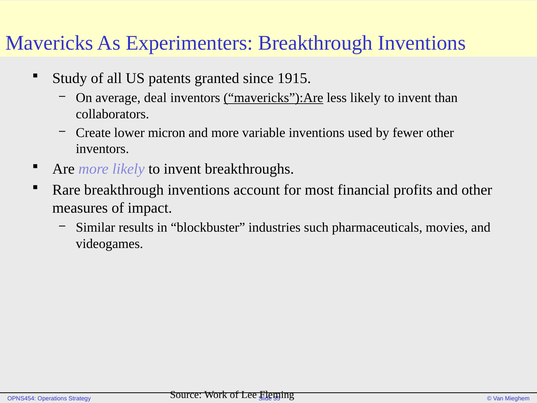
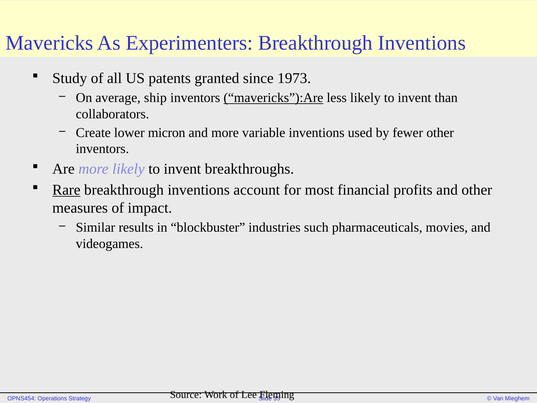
1915: 1915 -> 1973
deal: deal -> ship
Rare underline: none -> present
